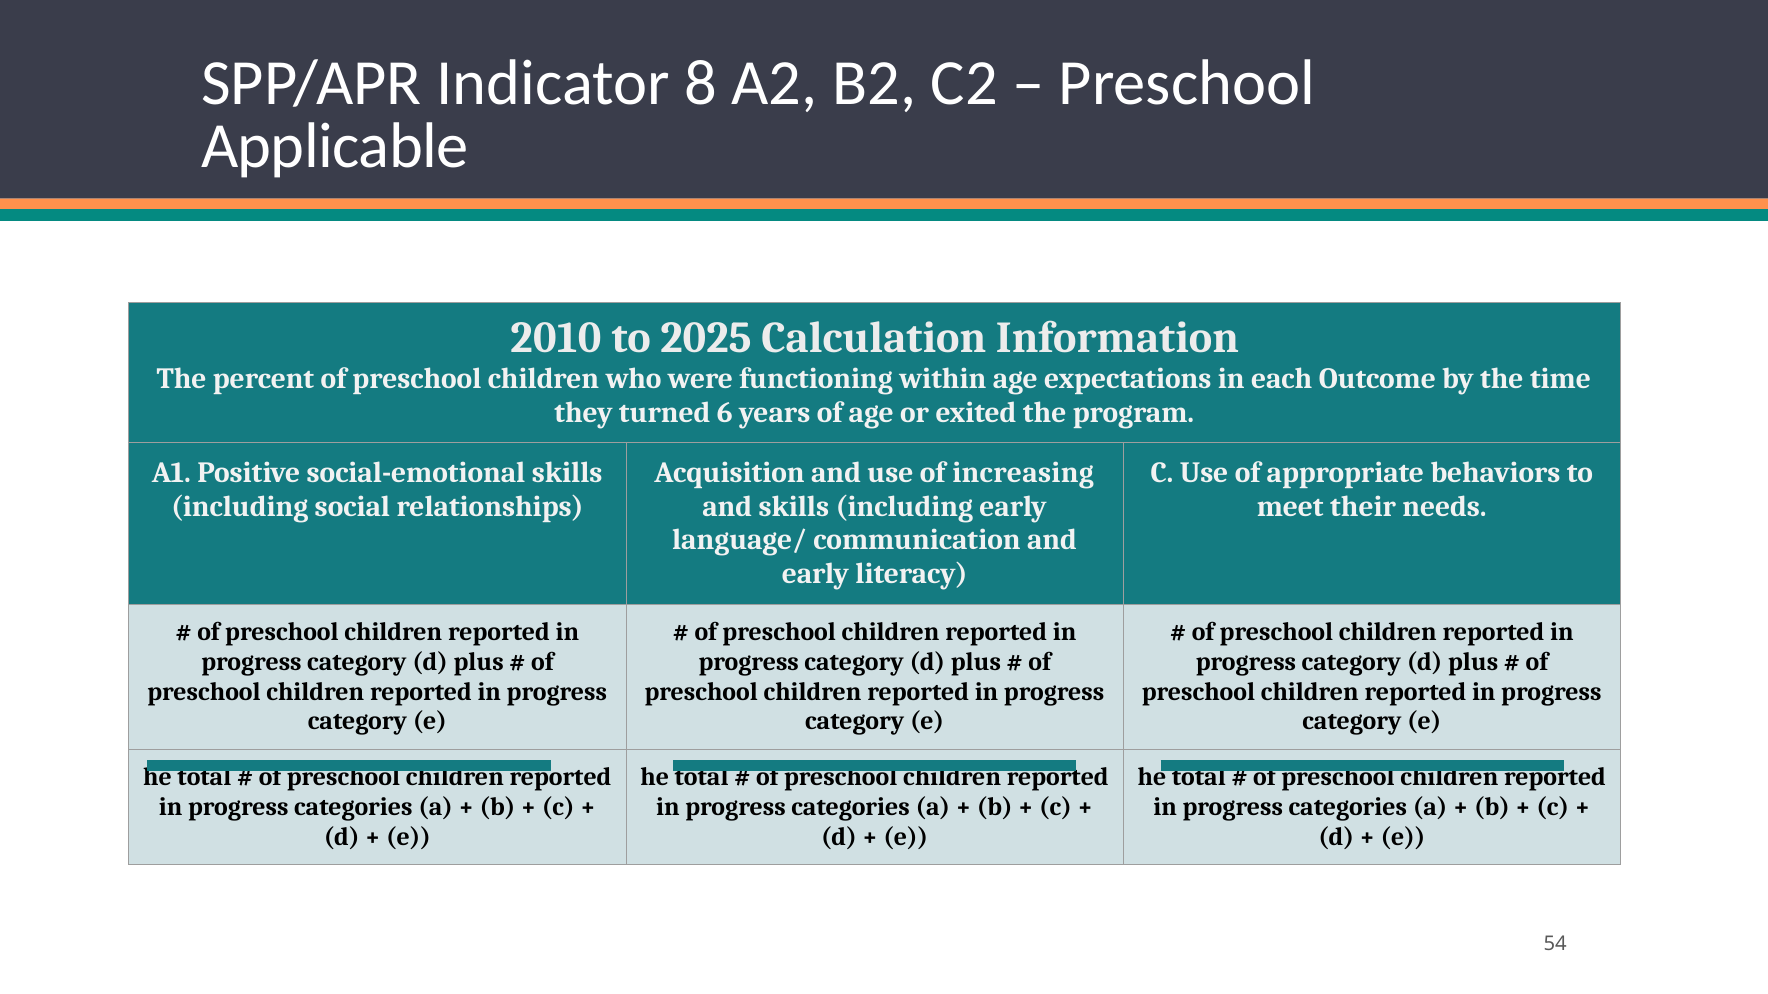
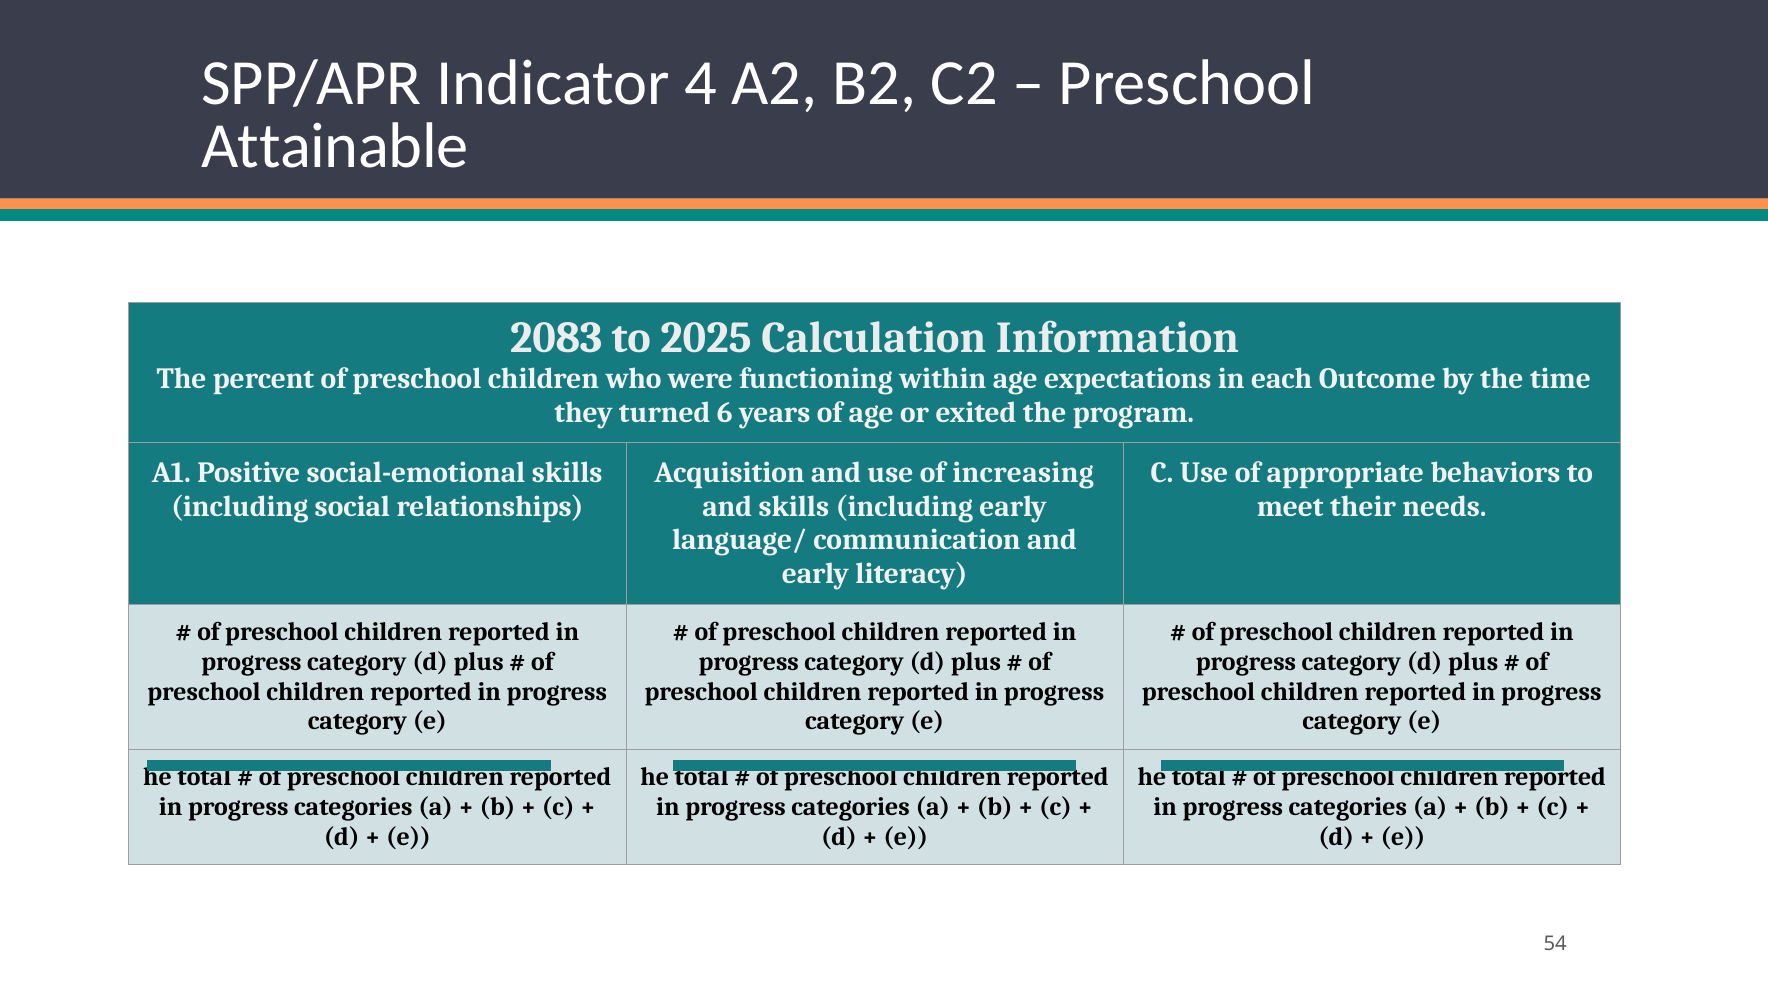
8: 8 -> 4
Applicable: Applicable -> Attainable
2010: 2010 -> 2083
